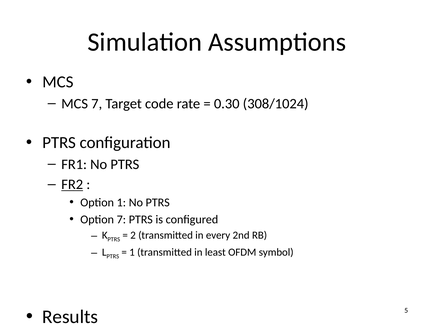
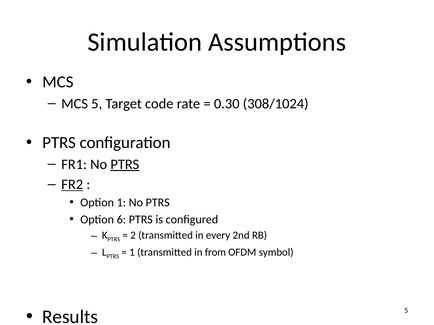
MCS 7: 7 -> 5
PTRS at (125, 165) underline: none -> present
Option 7: 7 -> 6
least: least -> from
